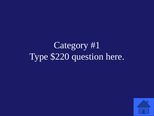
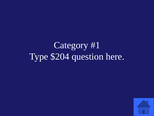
$220: $220 -> $204
